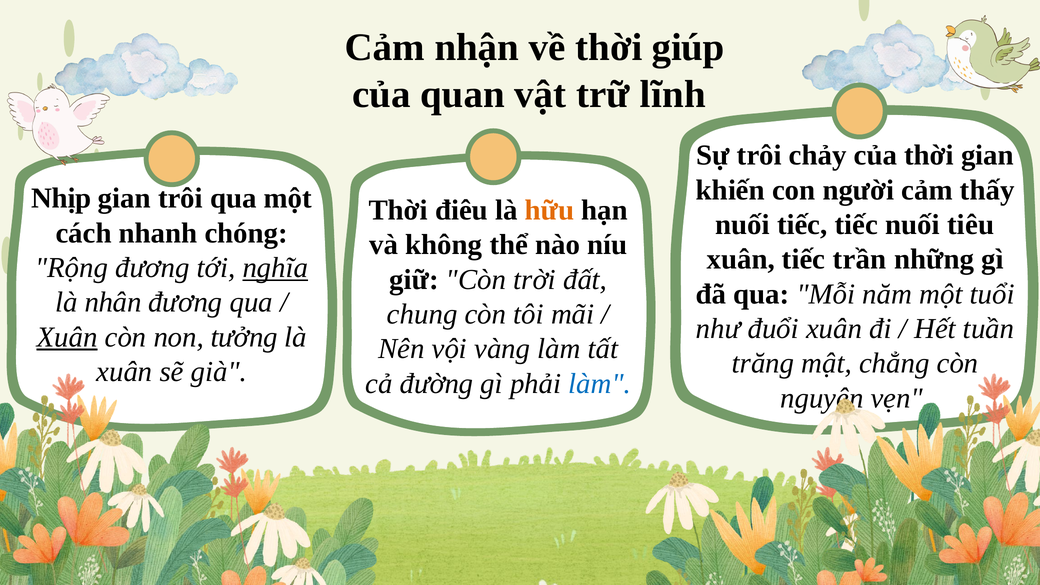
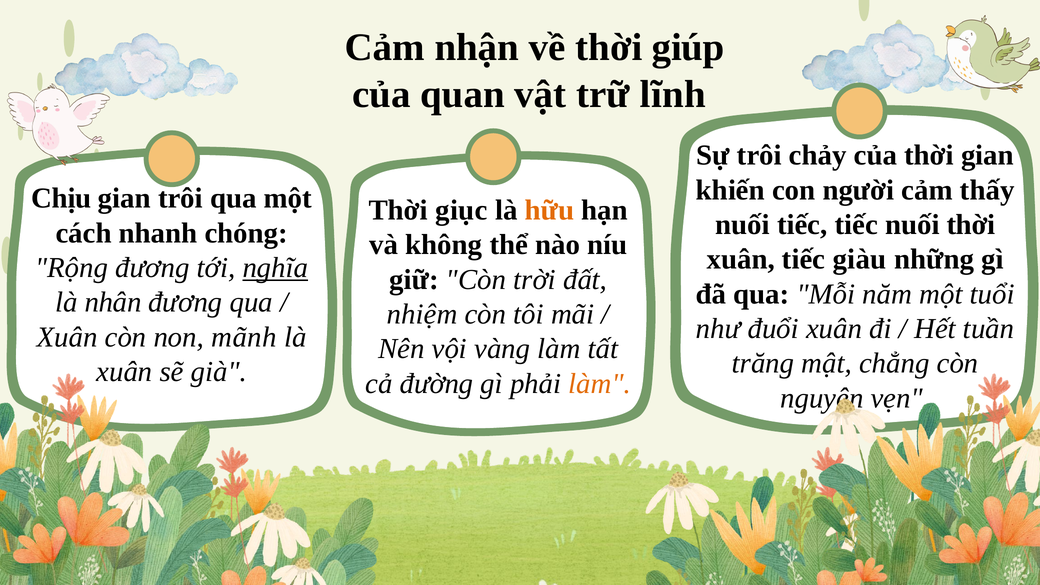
Nhịp: Nhịp -> Chịu
điêu: điêu -> giục
nuối tiêu: tiêu -> thời
trần: trần -> giàu
chung: chung -> nhiệm
Xuân at (67, 337) underline: present -> none
tưởng: tưởng -> mãnh
làm at (600, 383) colour: blue -> orange
